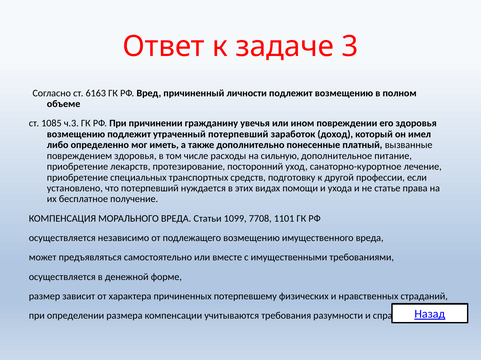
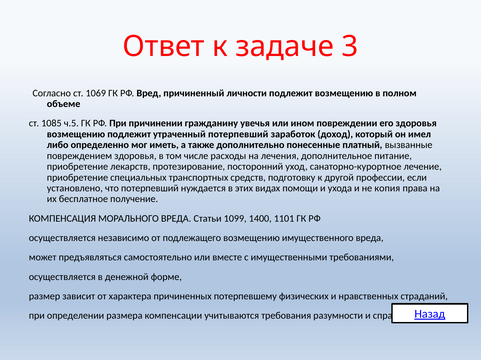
6163: 6163 -> 1069
ч.3: ч.3 -> ч.5
сильную: сильную -> лечения
статье: статье -> копия
7708: 7708 -> 1400
